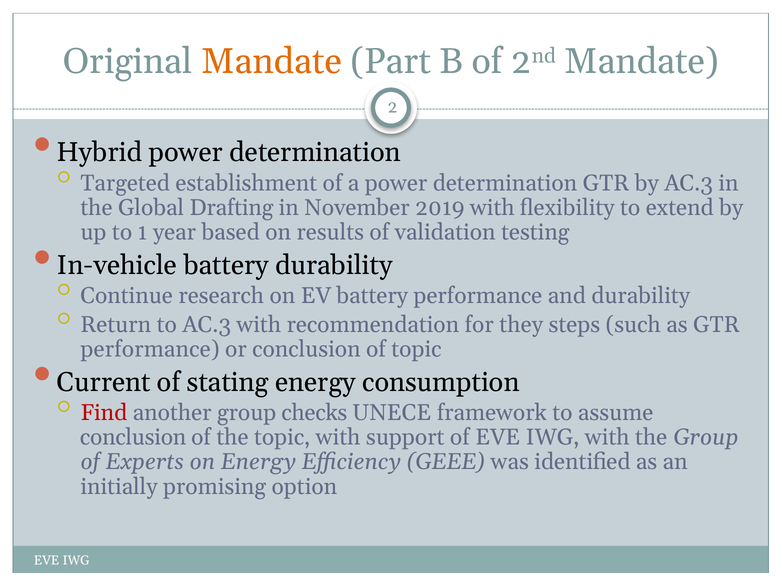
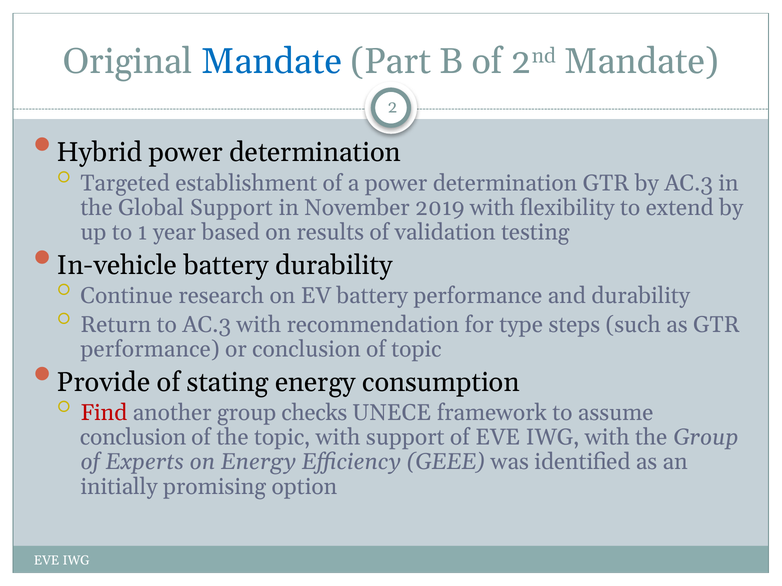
Mandate at (272, 62) colour: orange -> blue
Global Drafting: Drafting -> Support
they: they -> type
Current: Current -> Provide
